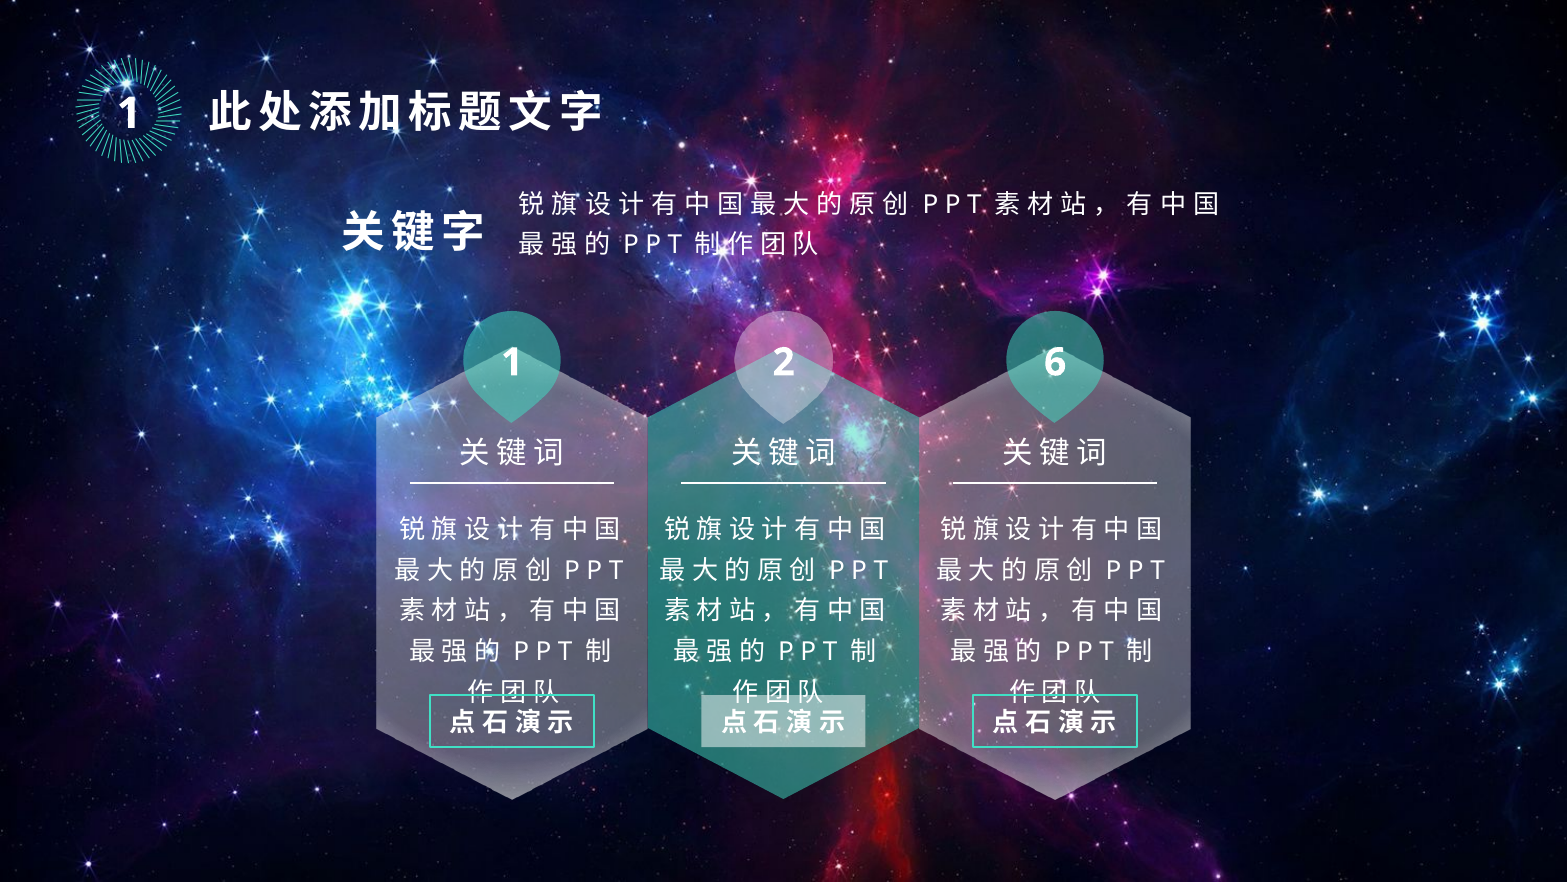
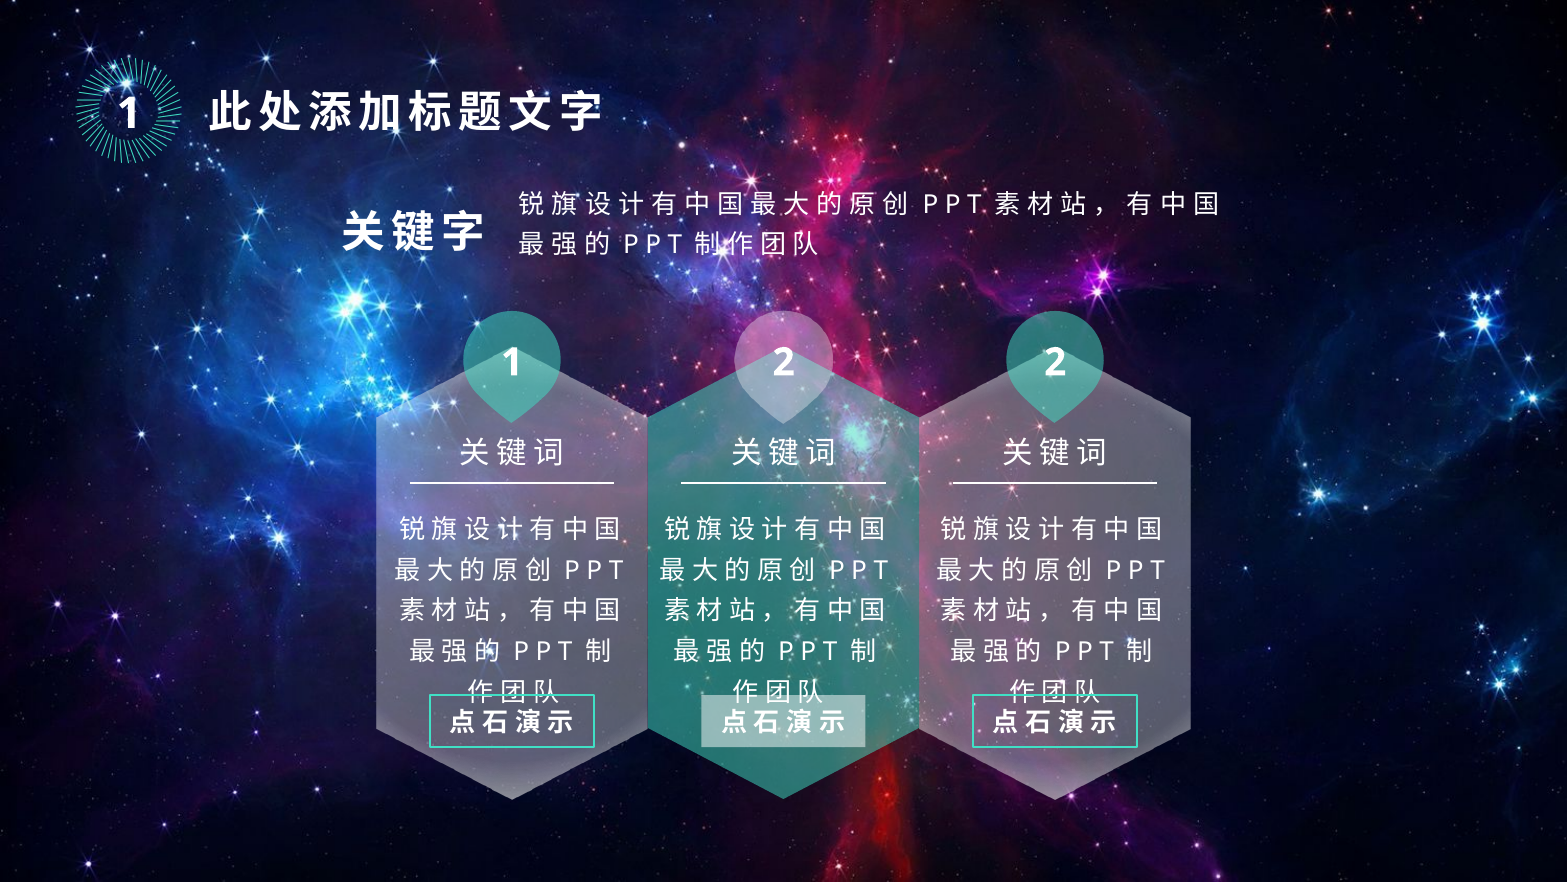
2 6: 6 -> 2
